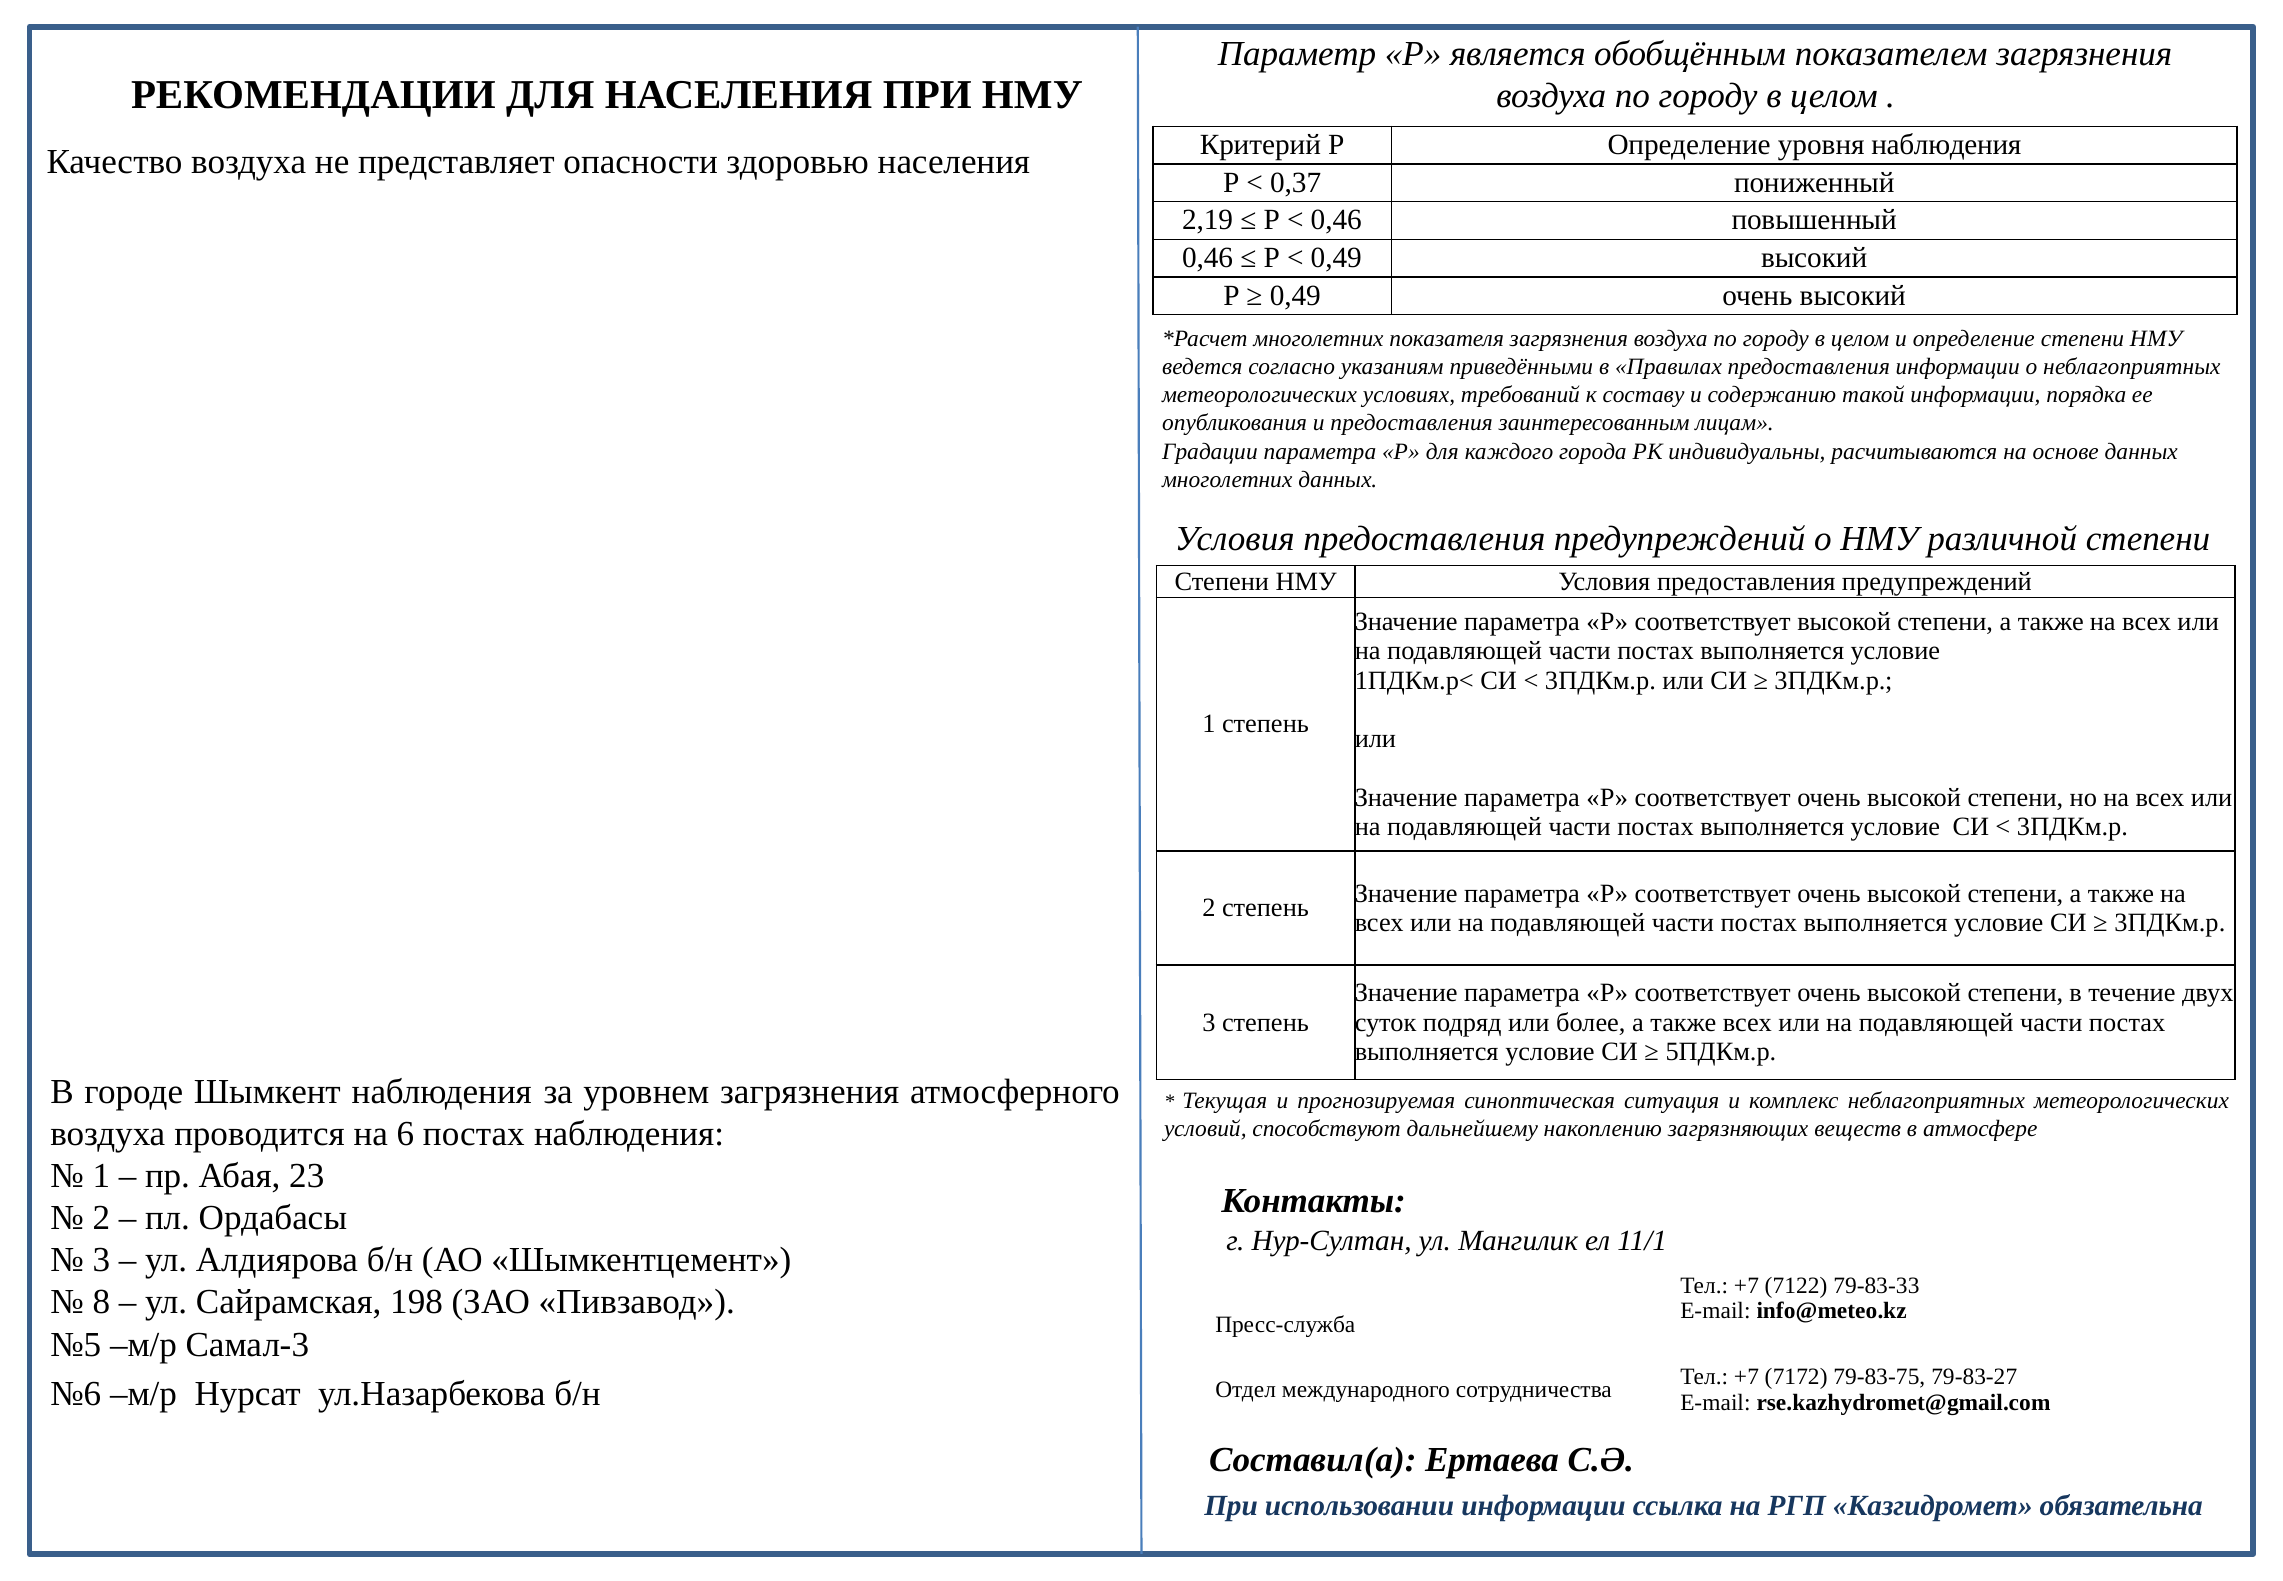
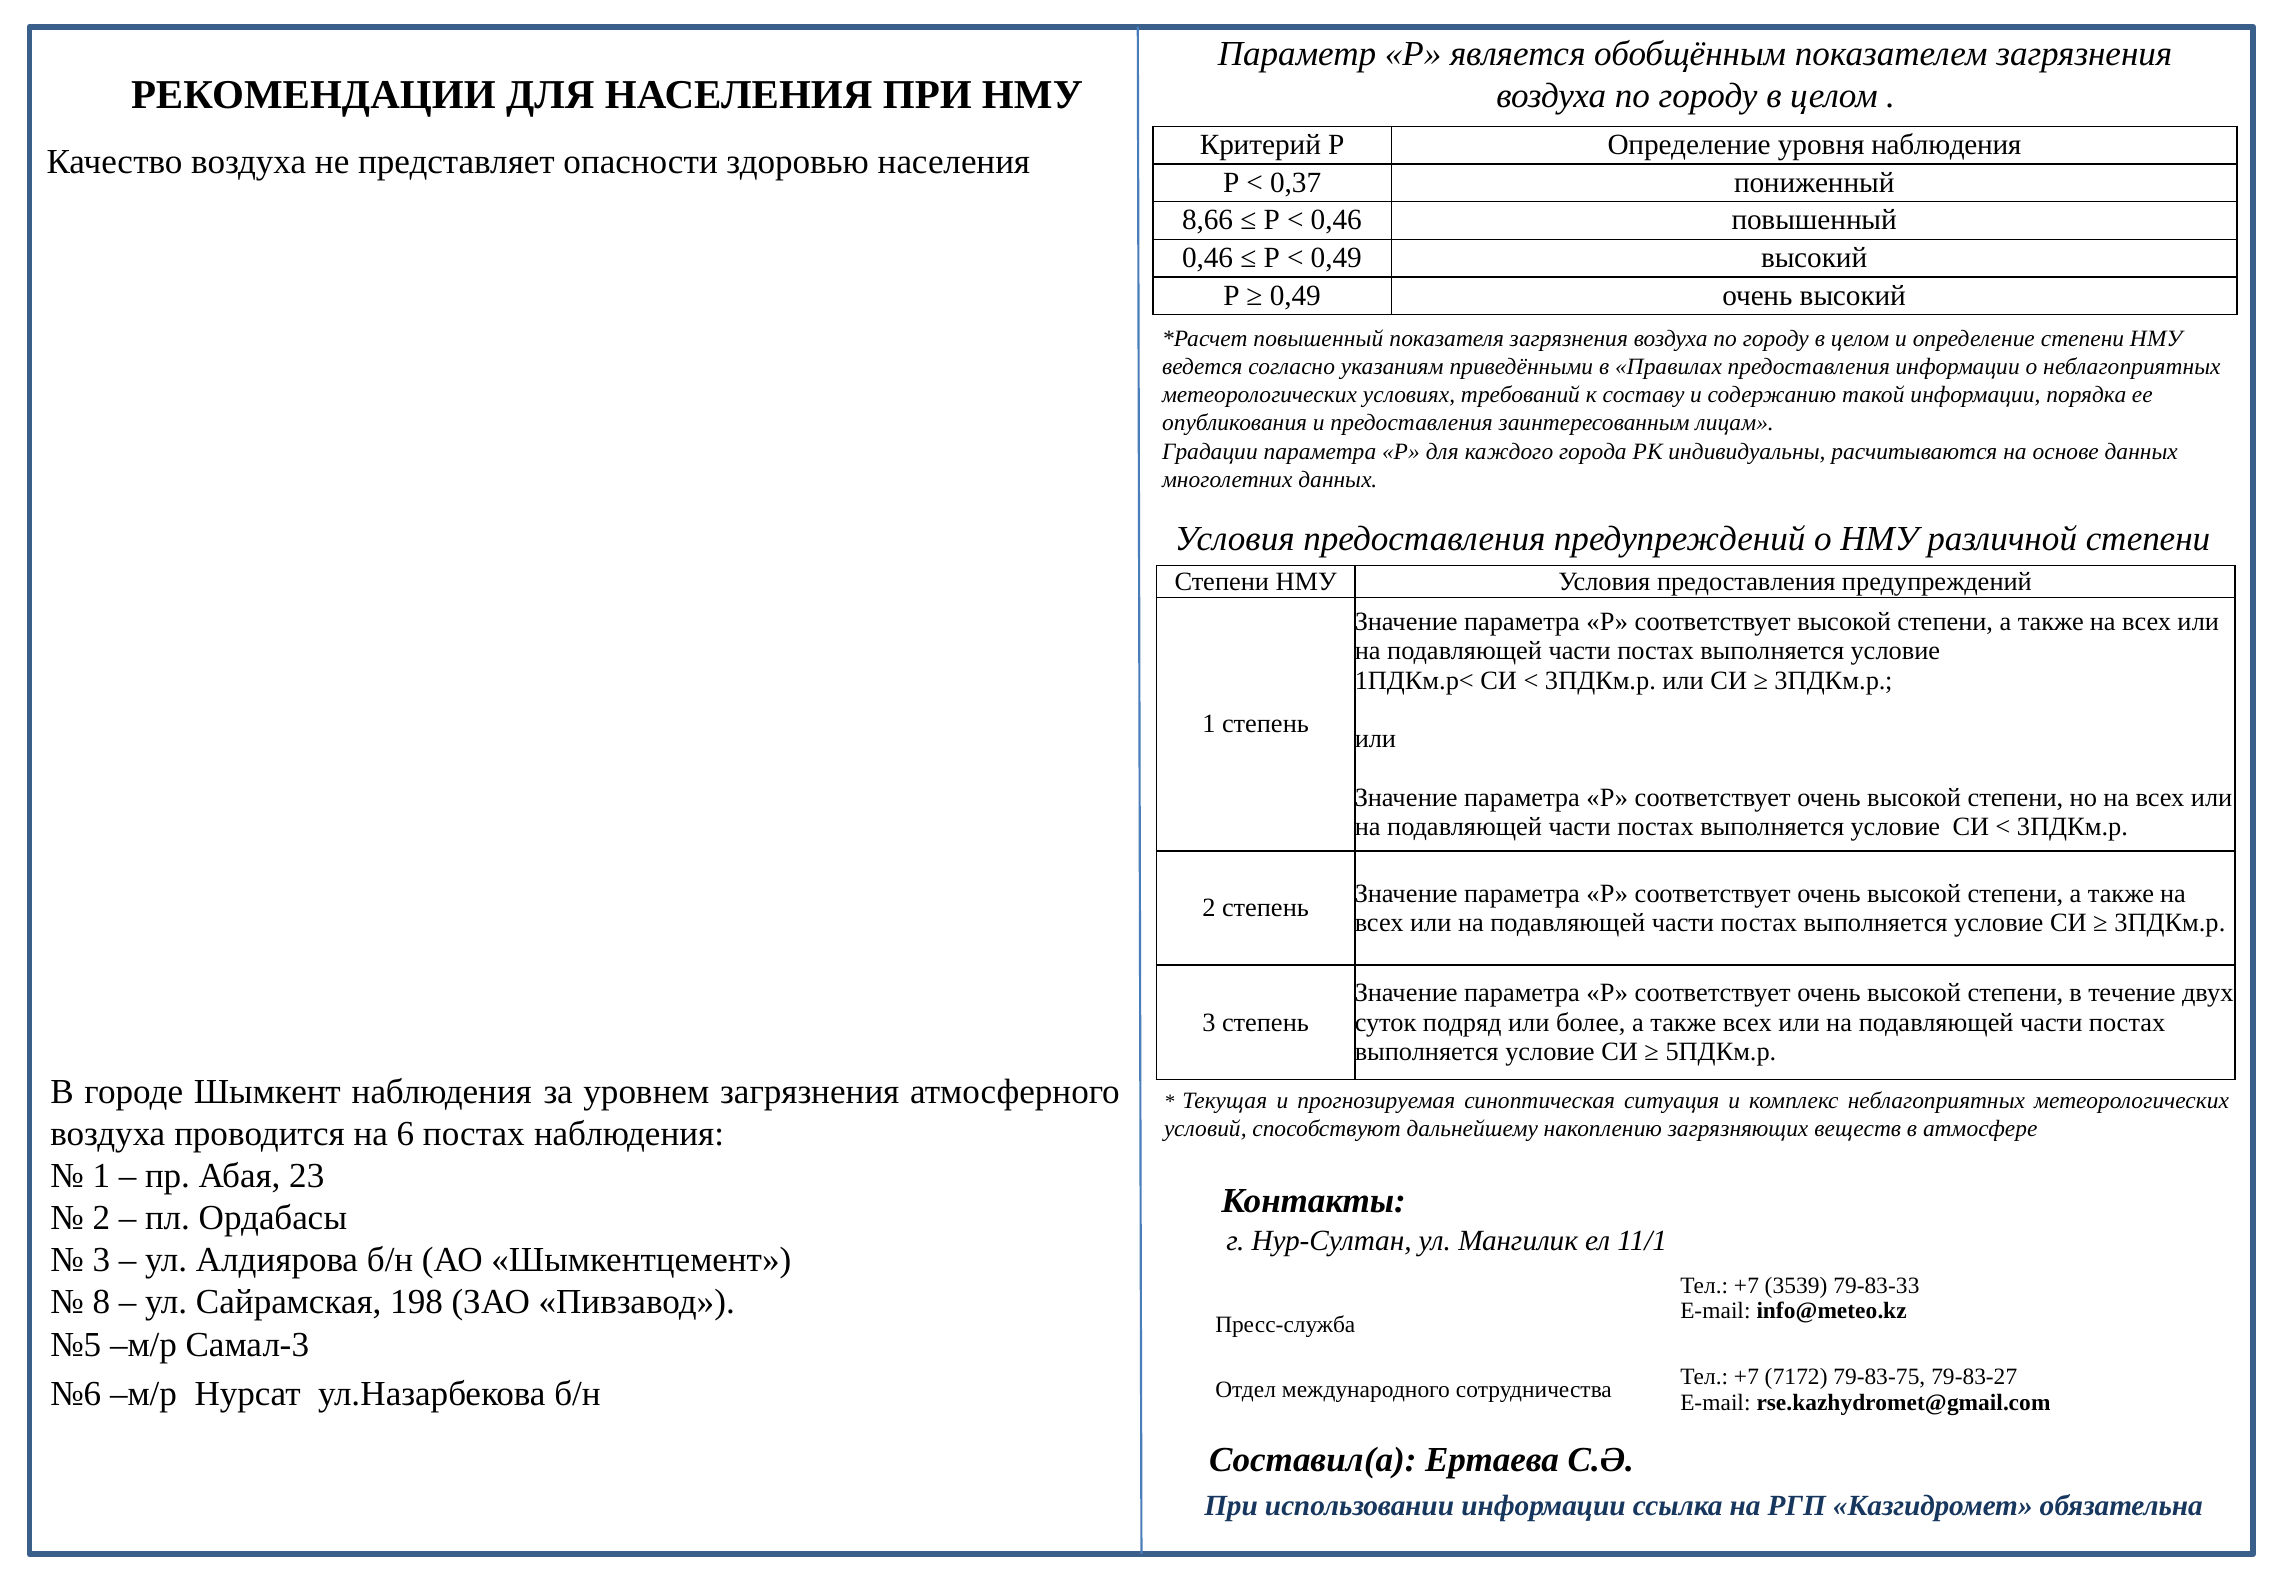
2,19: 2,19 -> 8,66
многолетних at (1318, 339): многолетних -> повышенный
7122: 7122 -> 3539
